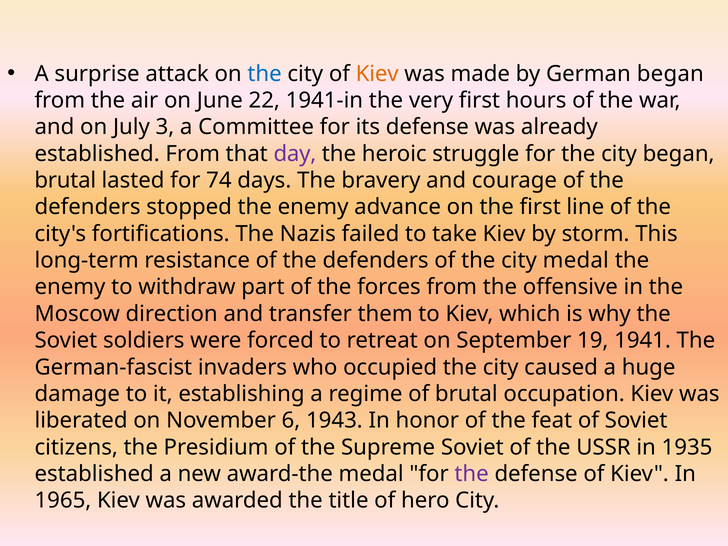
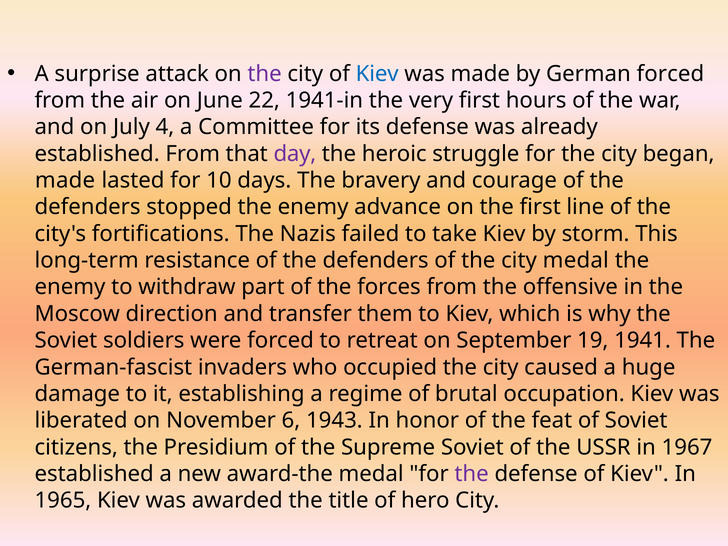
the at (265, 74) colour: blue -> purple
Kiev at (377, 74) colour: orange -> blue
German began: began -> forced
3: 3 -> 4
brutal at (65, 180): brutal -> made
74: 74 -> 10
1935: 1935 -> 1967
